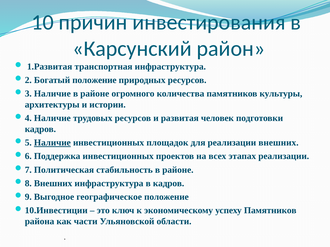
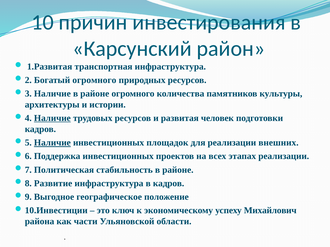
Богатый положение: положение -> огромного
Наличие at (52, 118) underline: none -> present
Внешних at (53, 184): Внешних -> Развитие
успеху Памятников: Памятников -> Михайлович
